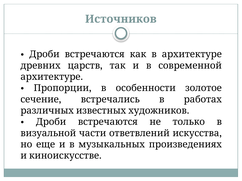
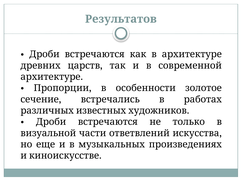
Источников: Источников -> Результатов
